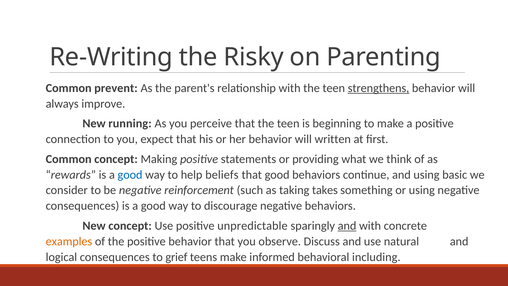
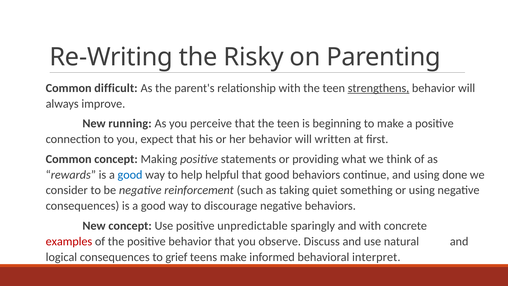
prevent: prevent -> difficult
beliefs: beliefs -> helpful
basic: basic -> done
takes: takes -> quiet
and at (347, 226) underline: present -> none
examples colour: orange -> red
including: including -> interpret
